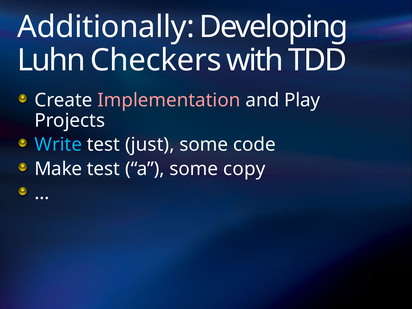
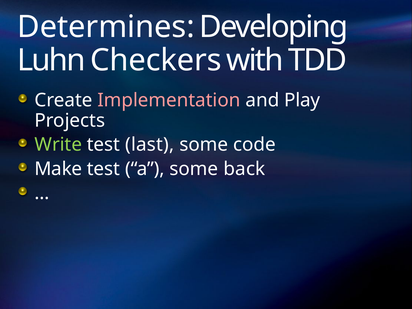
Additionally: Additionally -> Determines
Write colour: light blue -> light green
just: just -> last
copy: copy -> back
